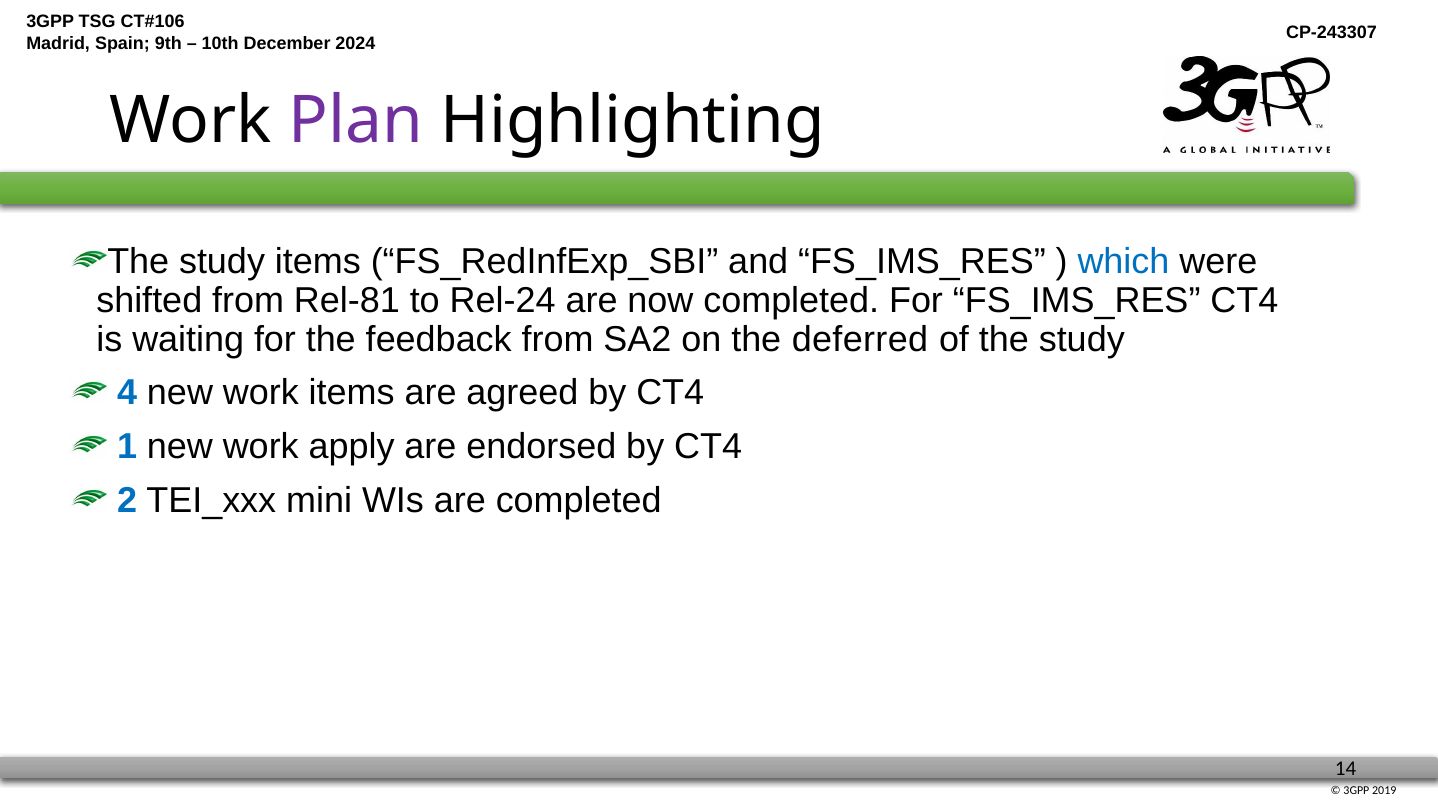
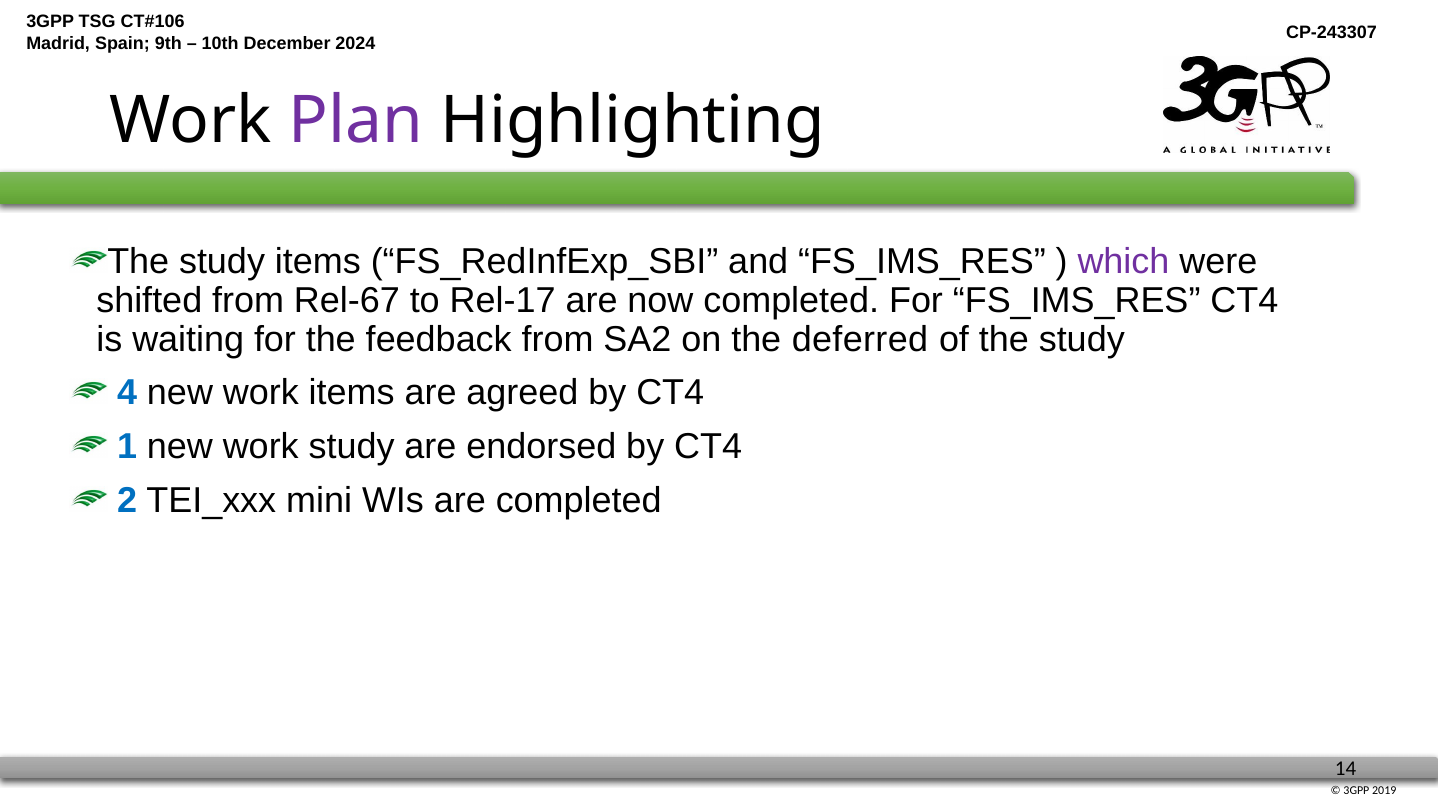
which colour: blue -> purple
Rel-81: Rel-81 -> Rel-67
Rel-24: Rel-24 -> Rel-17
work apply: apply -> study
